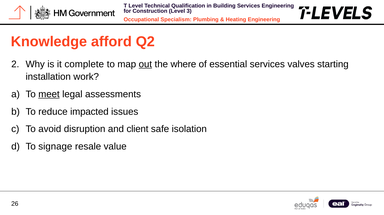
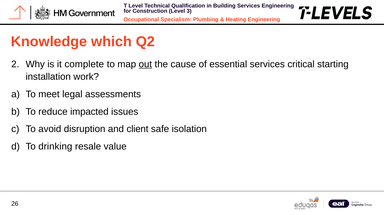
afford: afford -> which
where: where -> cause
valves: valves -> critical
meet underline: present -> none
signage: signage -> drinking
